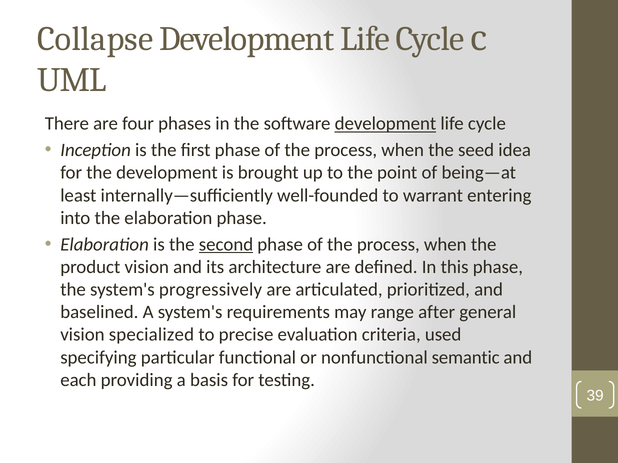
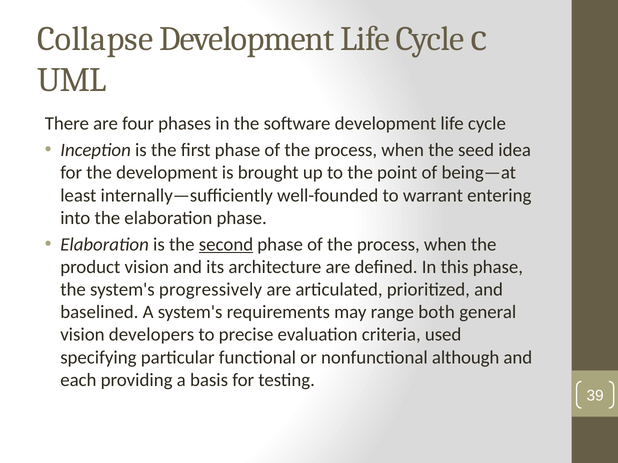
development at (385, 124) underline: present -> none
after: after -> both
specialized: specialized -> developers
semantic: semantic -> although
